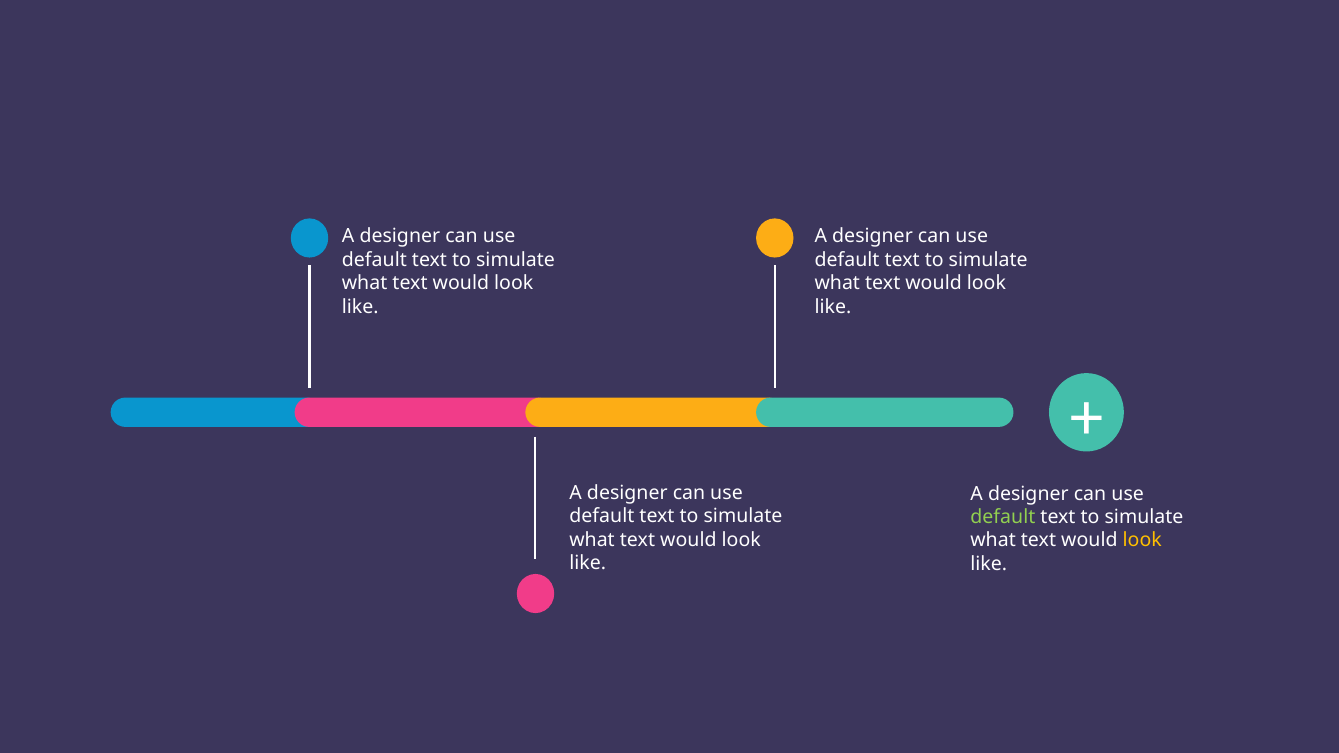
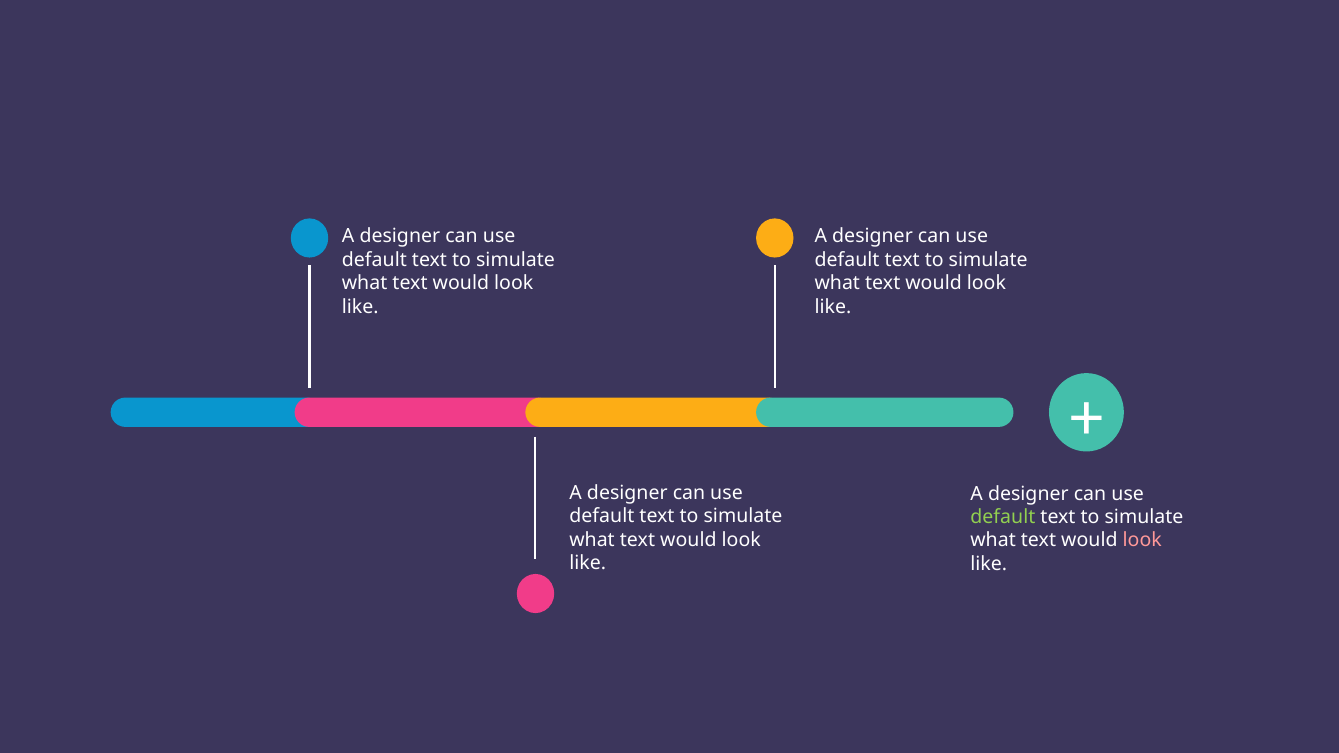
look at (1142, 541) colour: yellow -> pink
